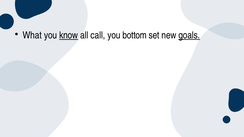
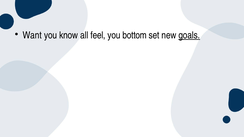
What: What -> Want
know underline: present -> none
call: call -> feel
